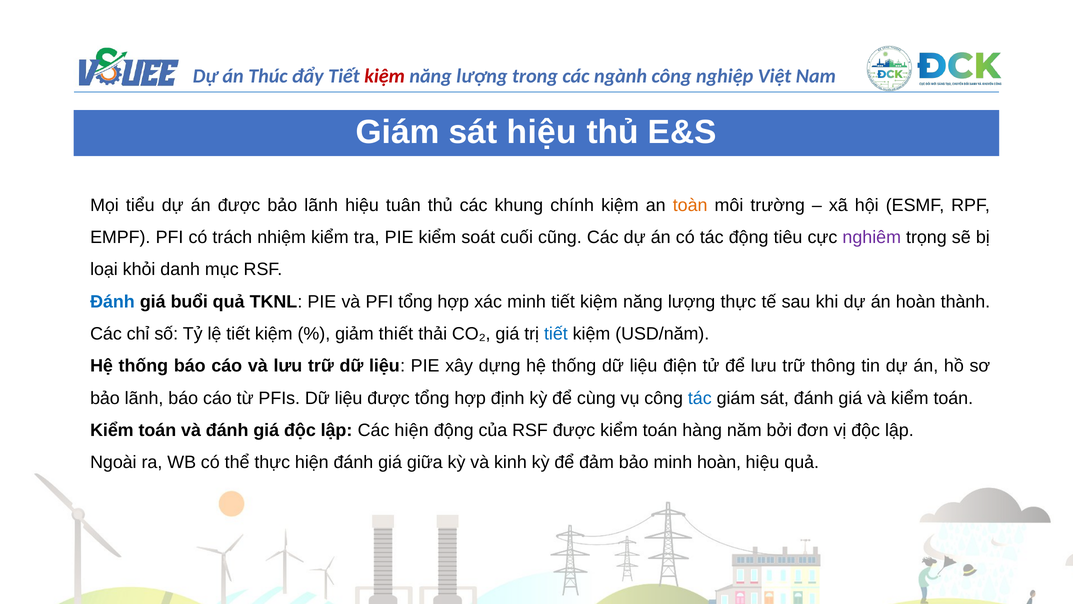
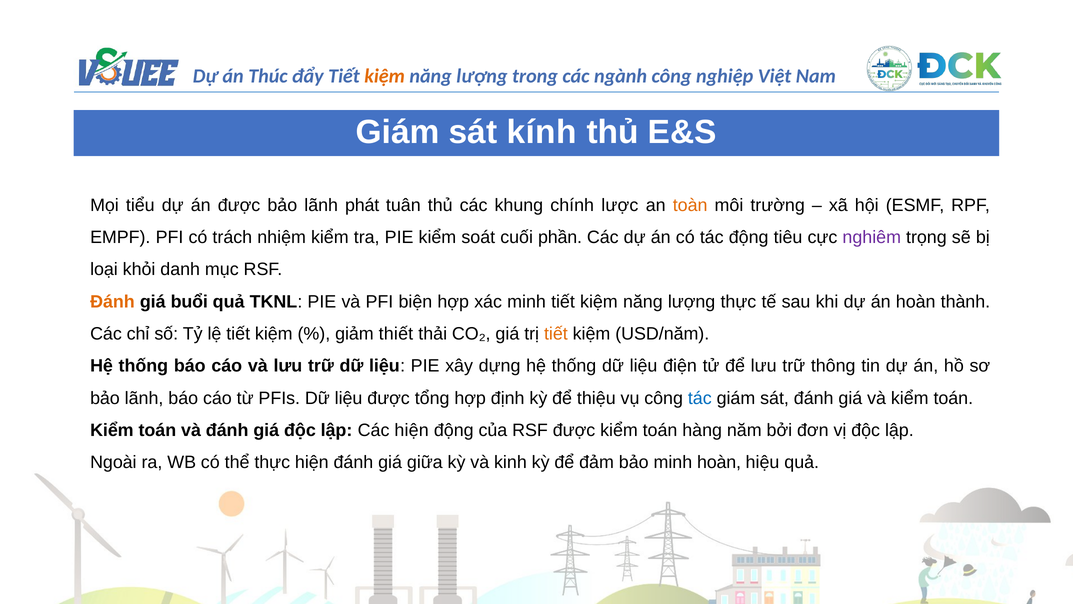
kiệm at (385, 76) colour: red -> orange
sát hiệu: hiệu -> kính
lãnh hiệu: hiệu -> phát
chính kiệm: kiệm -> lược
cũng: cũng -> phần
Đánh at (112, 301) colour: blue -> orange
PFI tổng: tổng -> biện
tiết at (556, 334) colour: blue -> orange
cùng: cùng -> thiệu
